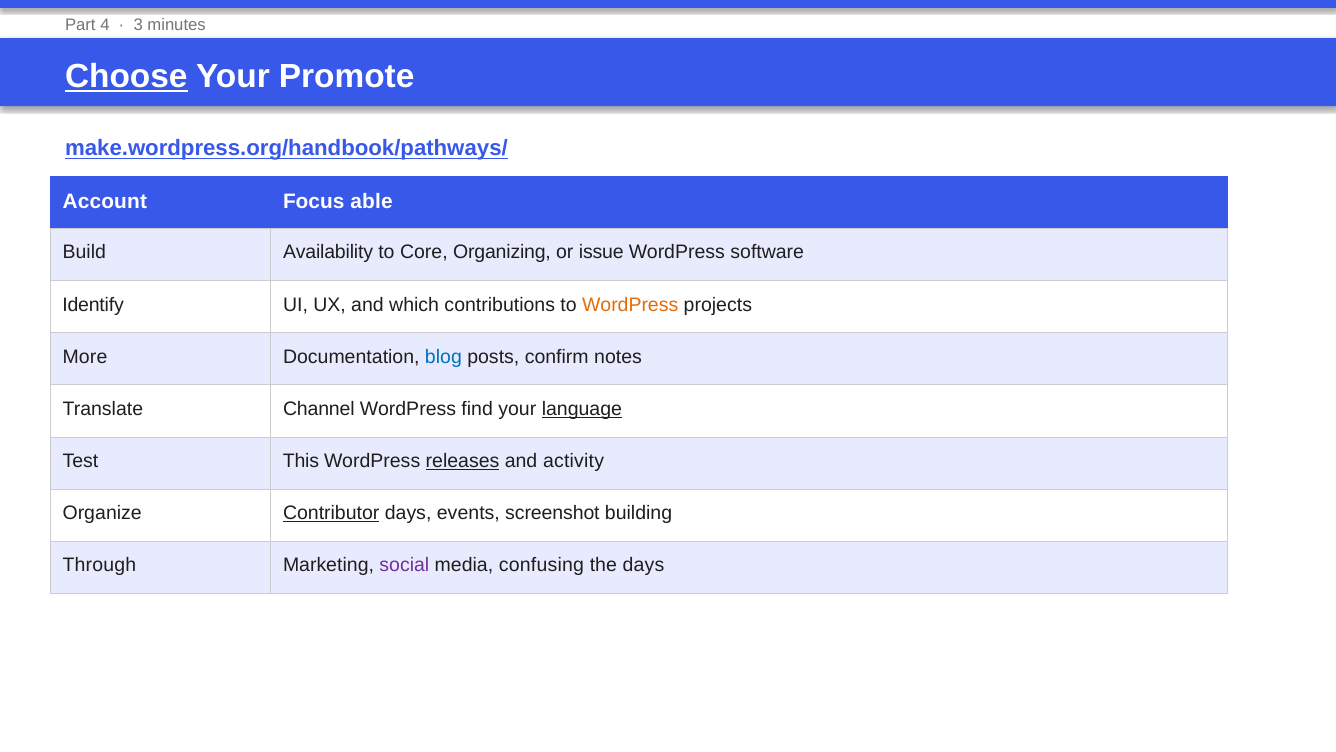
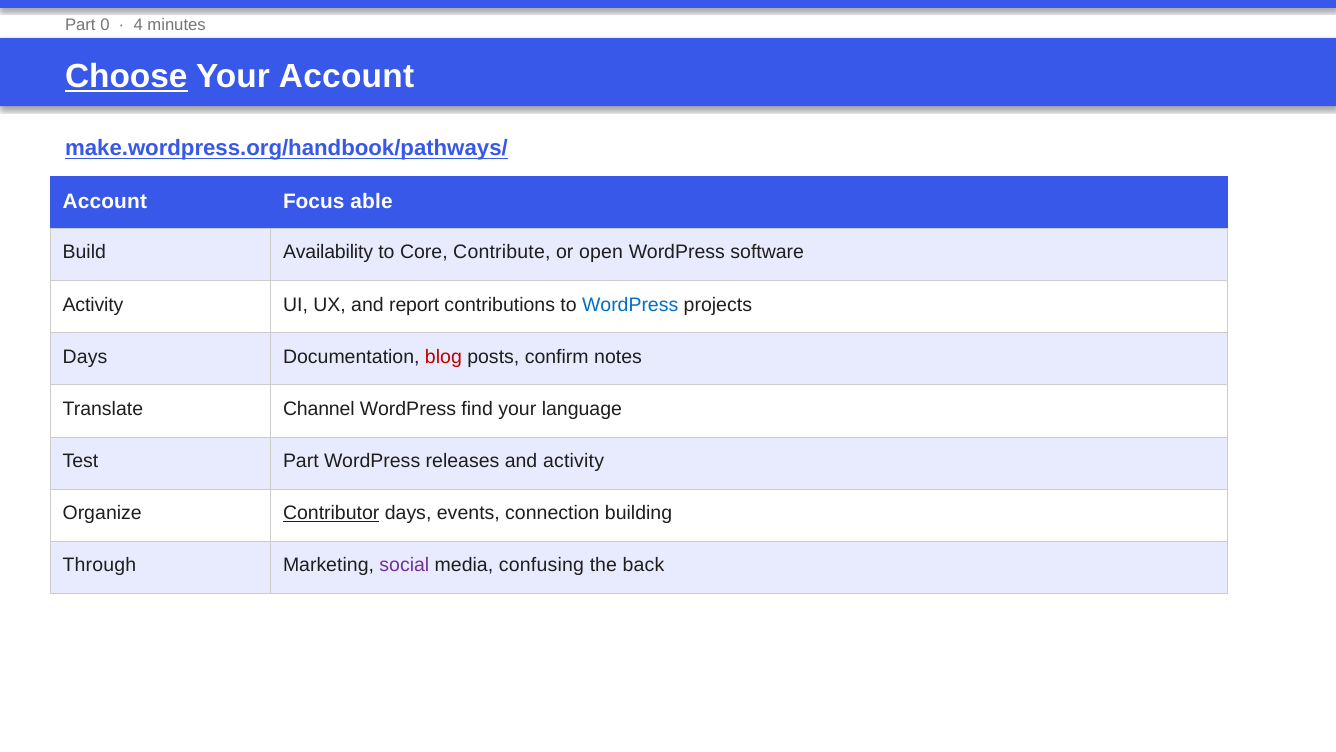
4: 4 -> 0
3: 3 -> 4
Your Promote: Promote -> Account
Organizing: Organizing -> Contribute
issue: issue -> open
Identify at (93, 304): Identify -> Activity
which: which -> report
WordPress at (630, 304) colour: orange -> blue
More at (85, 357): More -> Days
blog colour: blue -> red
language underline: present -> none
Test This: This -> Part
releases underline: present -> none
screenshot: screenshot -> connection
the days: days -> back
